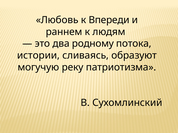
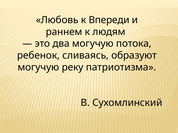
два родному: родному -> могучую
истории: истории -> ребенок
